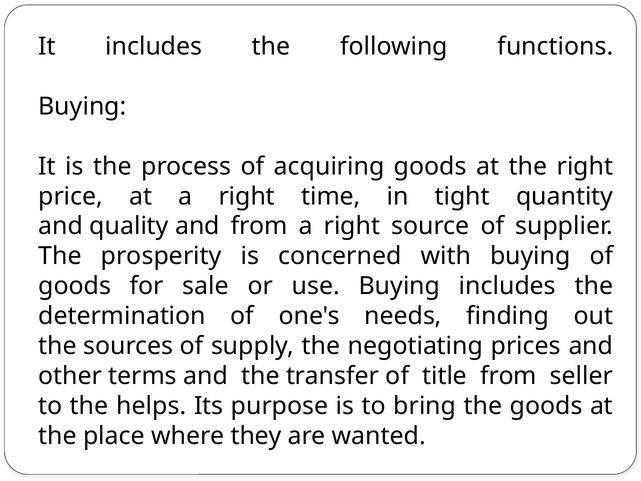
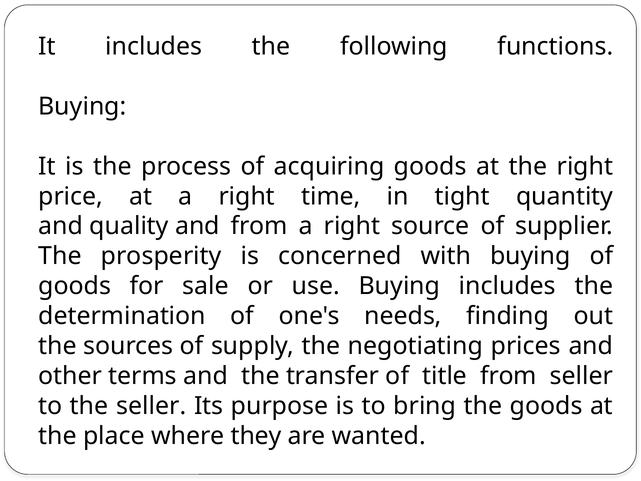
the helps: helps -> seller
